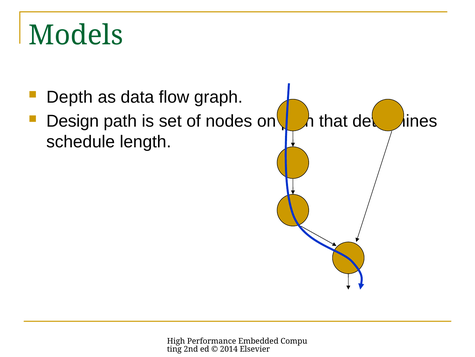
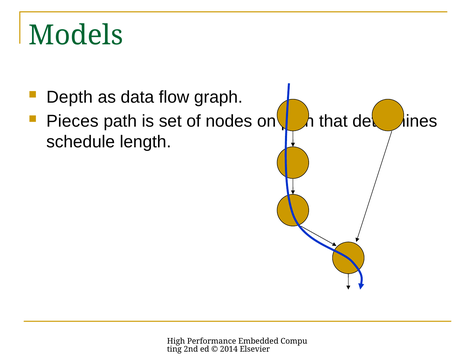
Design: Design -> Pieces
